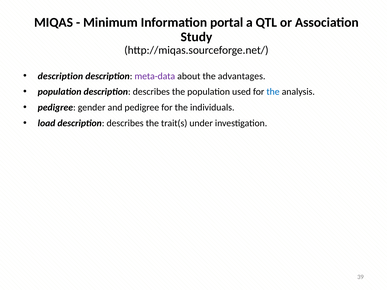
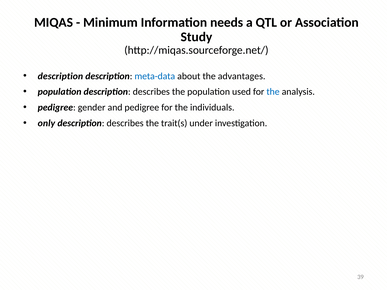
portal: portal -> needs
meta-data colour: purple -> blue
load: load -> only
